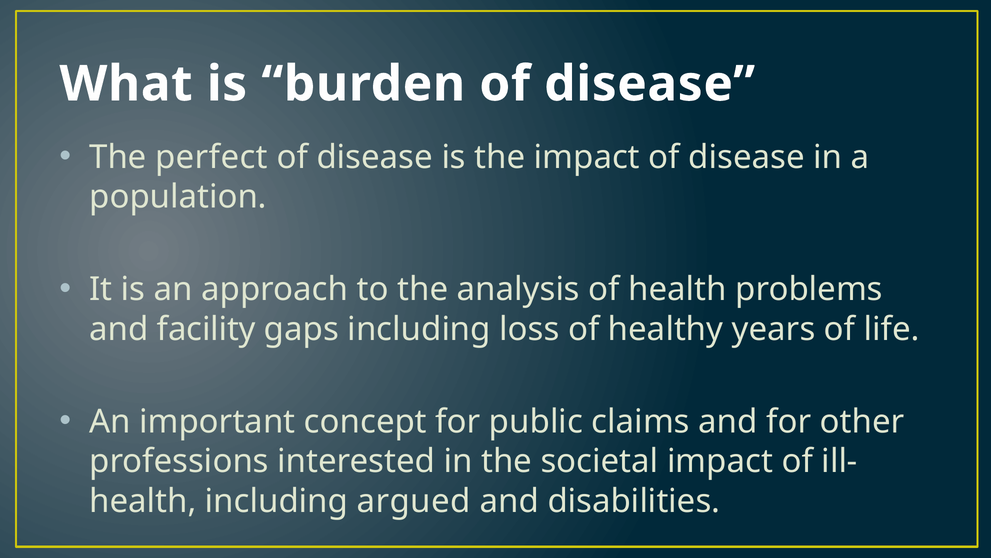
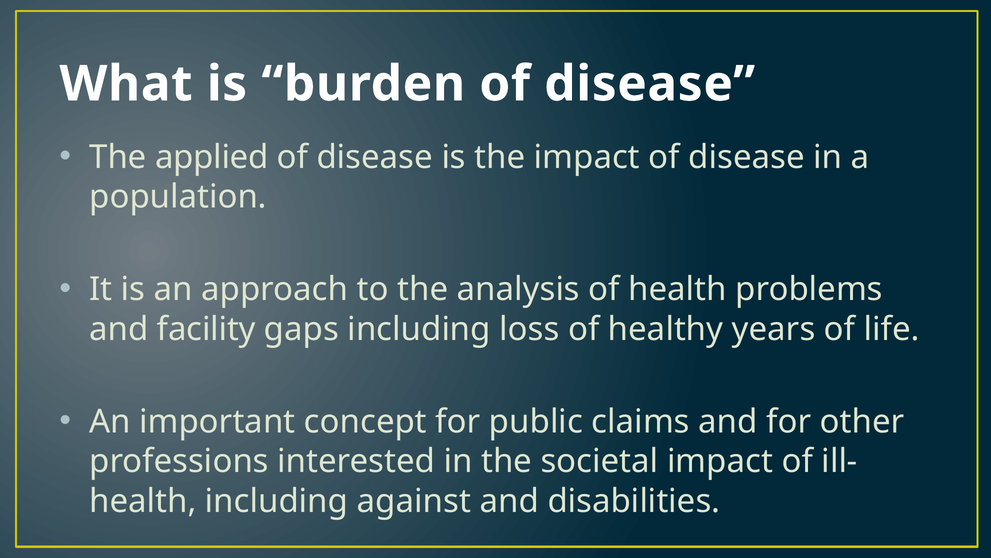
perfect: perfect -> applied
argued: argued -> against
